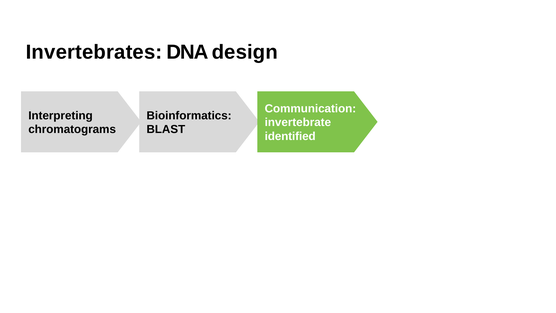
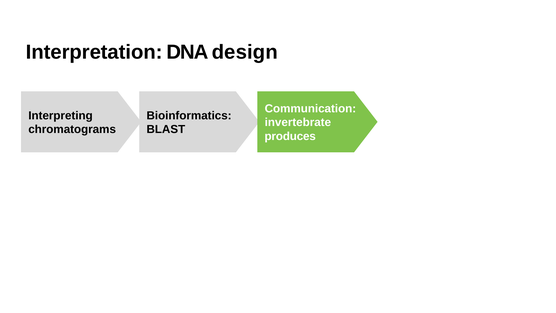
Invertebrates: Invertebrates -> Interpretation
identified: identified -> produces
